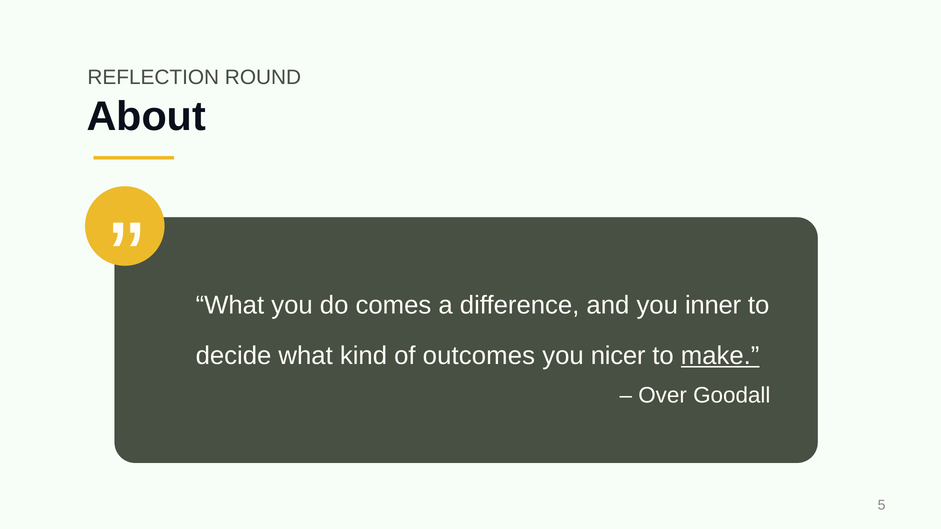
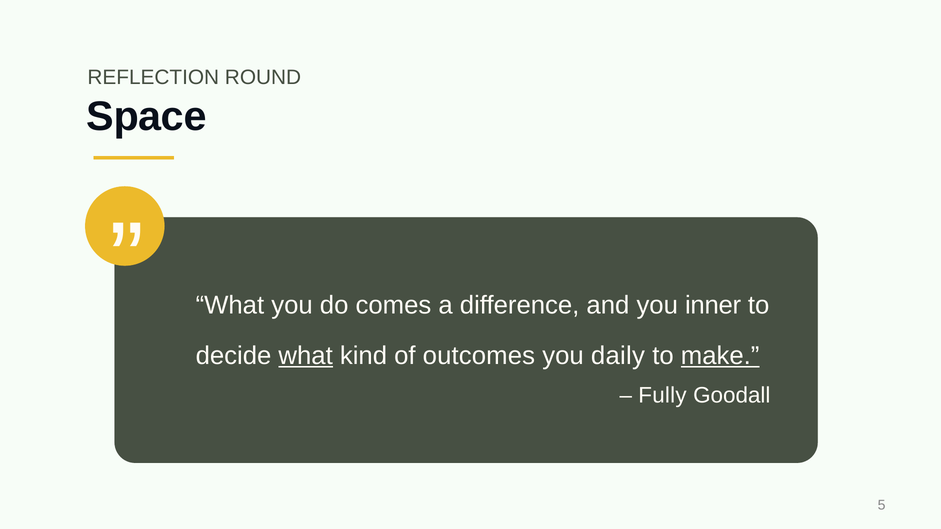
About: About -> Space
what at (306, 356) underline: none -> present
nicer: nicer -> daily
Over: Over -> Fully
